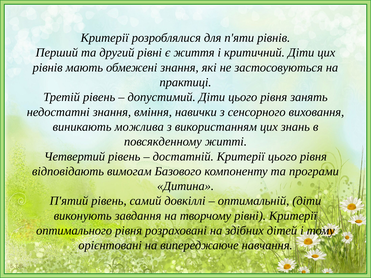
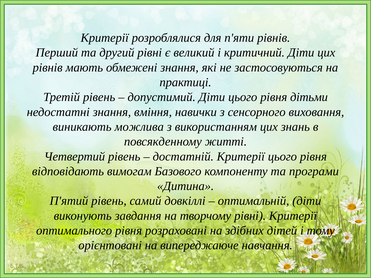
життя: життя -> великий
занять: занять -> дітьми
